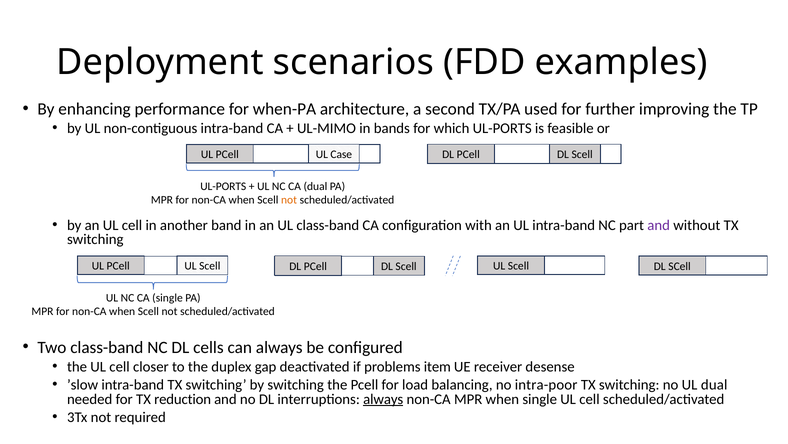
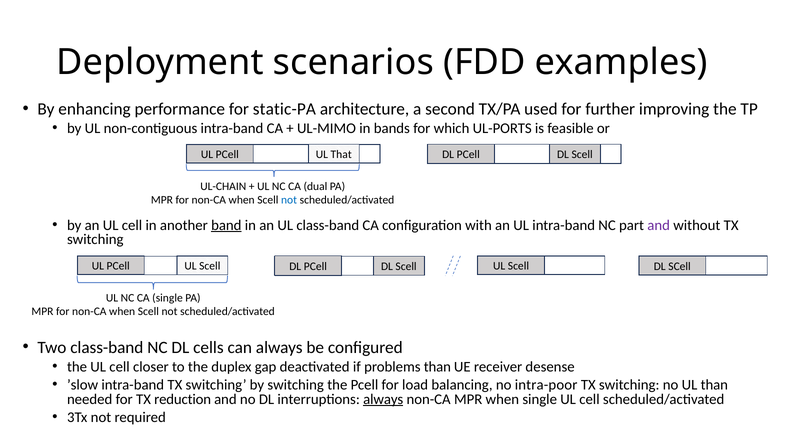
when-PA: when-PA -> static-PA
Case: Case -> That
UL-PORTS at (223, 186): UL-PORTS -> UL-CHAIN
not at (289, 200) colour: orange -> blue
band underline: none -> present
problems item: item -> than
UL dual: dual -> than
